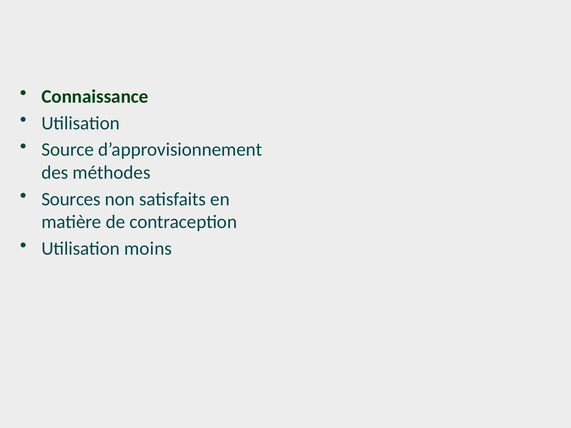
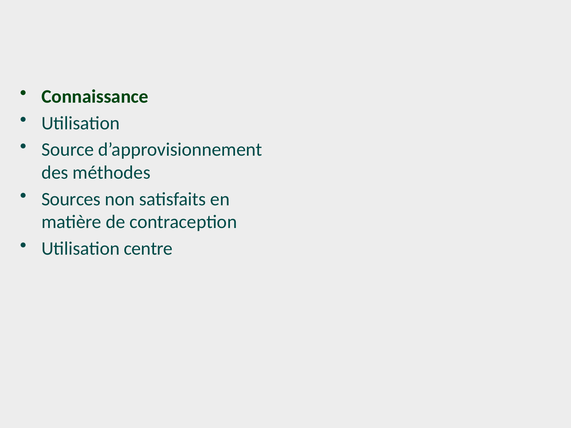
moins: moins -> centre
